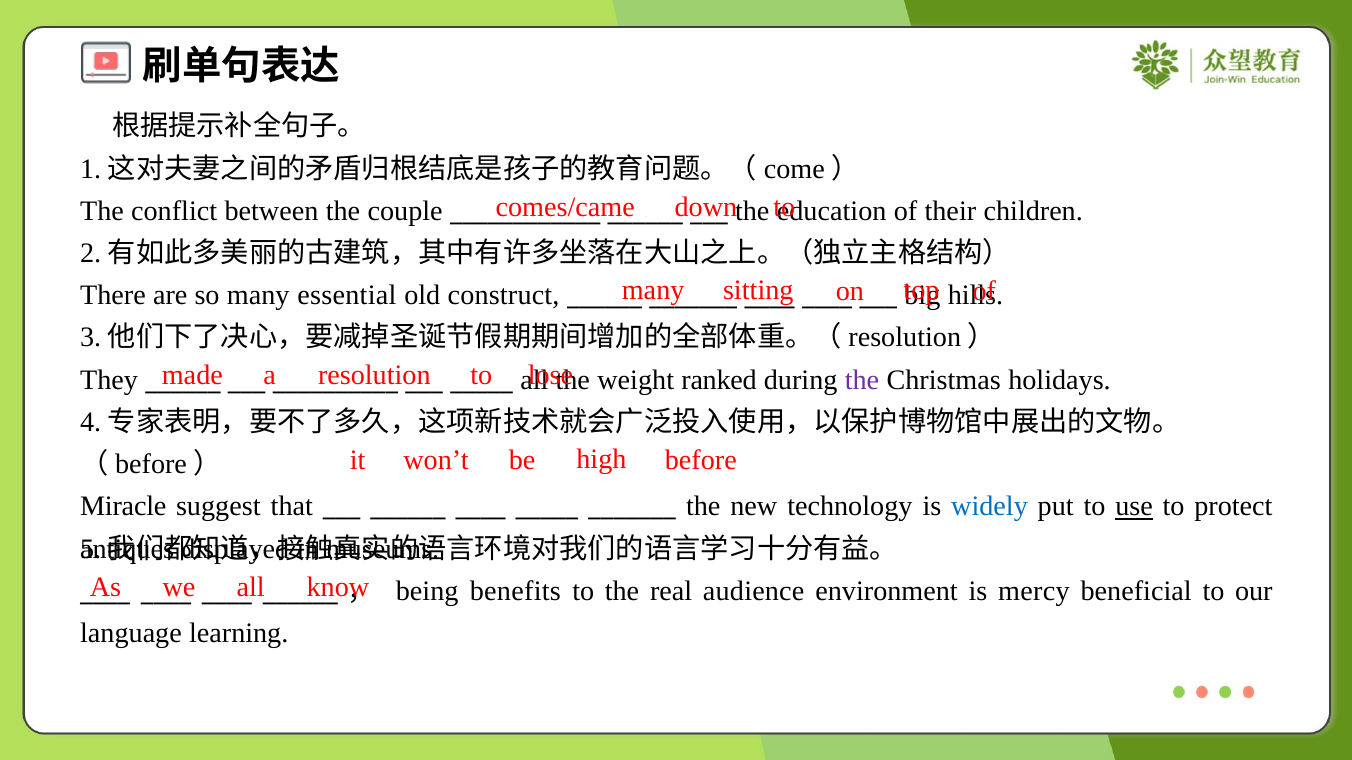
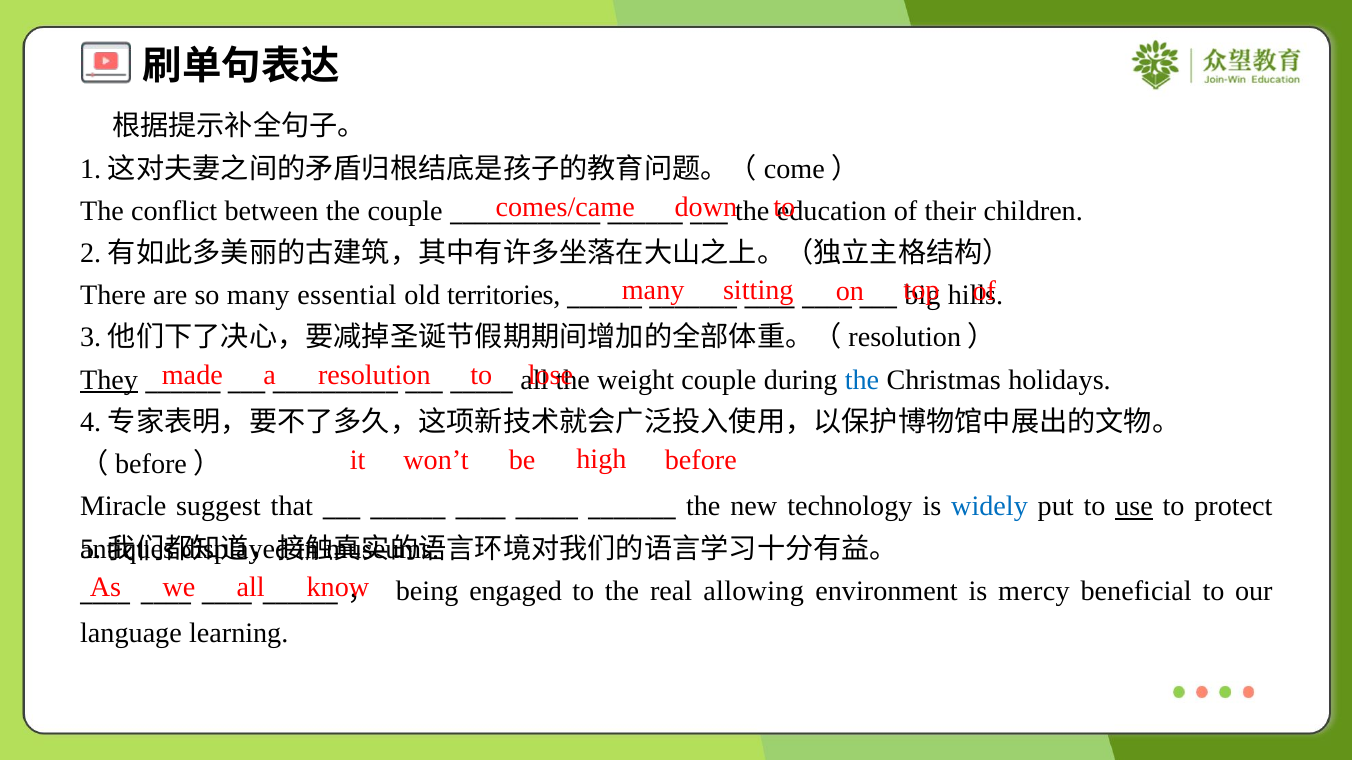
construct: construct -> territories
They underline: none -> present
weight ranked: ranked -> couple
the at (862, 380) colour: purple -> blue
benefits: benefits -> engaged
audience: audience -> allowing
